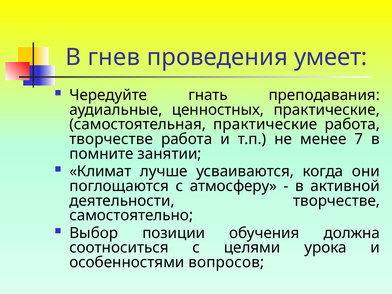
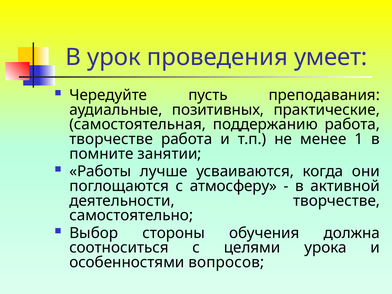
гнев: гнев -> урок
гнать: гнать -> пусть
ценностных: ценностных -> позитивных
самостоятельная практические: практические -> поддержанию
7: 7 -> 1
Климат: Климат -> Работы
позиции: позиции -> стороны
